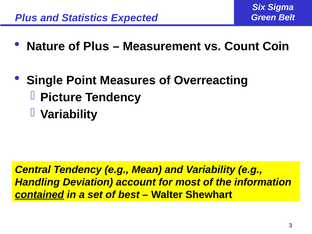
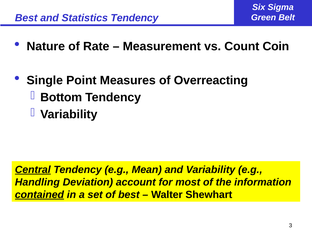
Plus at (26, 18): Plus -> Best
Statistics Expected: Expected -> Tendency
of Plus: Plus -> Rate
Picture: Picture -> Bottom
Central underline: none -> present
